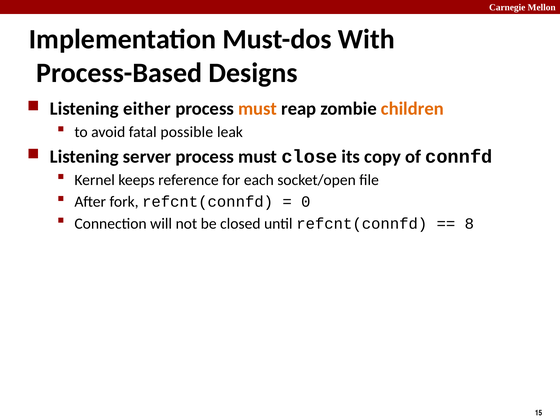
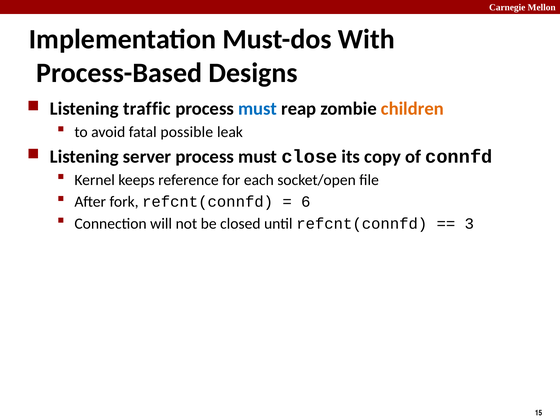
either: either -> traffic
must at (258, 109) colour: orange -> blue
0: 0 -> 6
8: 8 -> 3
